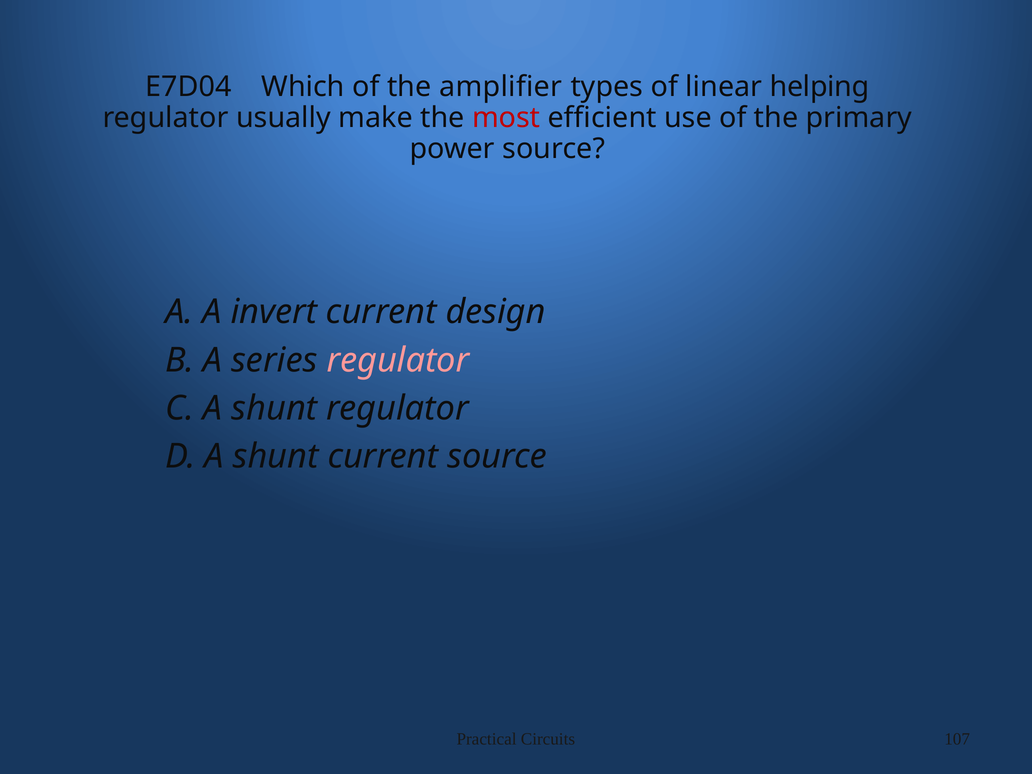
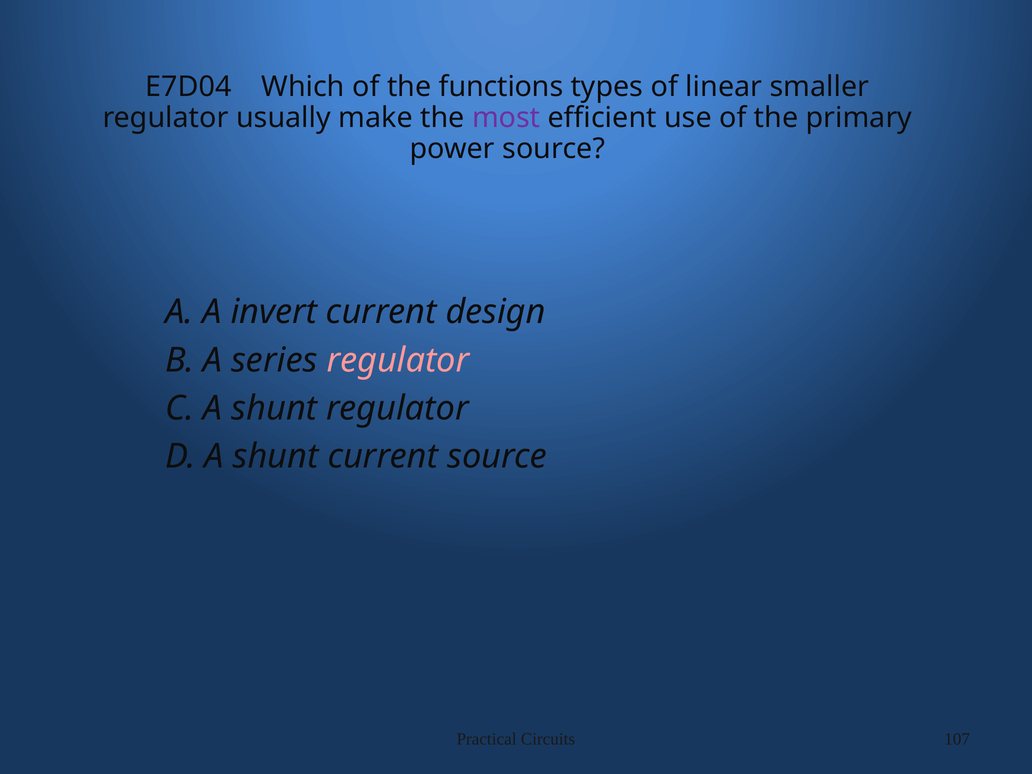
amplifier: amplifier -> functions
helping: helping -> smaller
most colour: red -> purple
